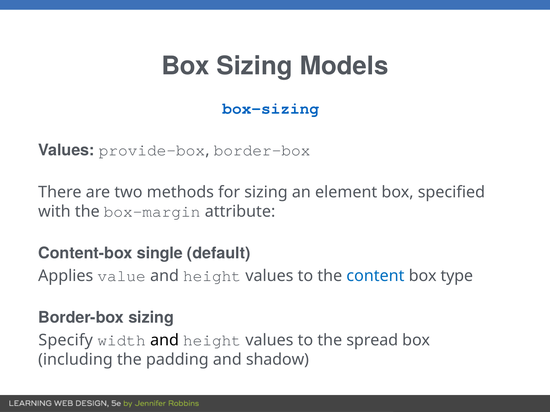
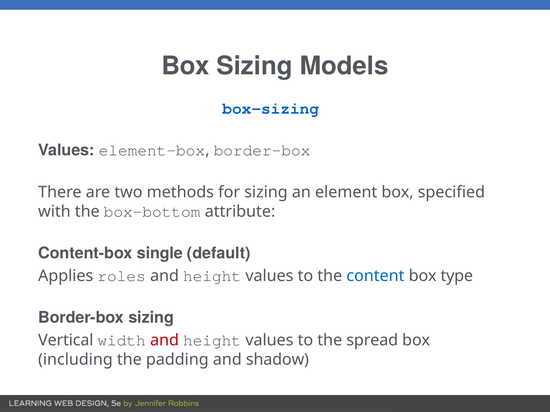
provide-box: provide-box -> element-box
box-margin: box-margin -> box-bottom
value: value -> roles
Specify: Specify -> Vertical
and at (165, 341) colour: black -> red
